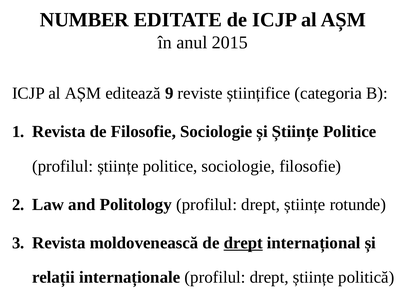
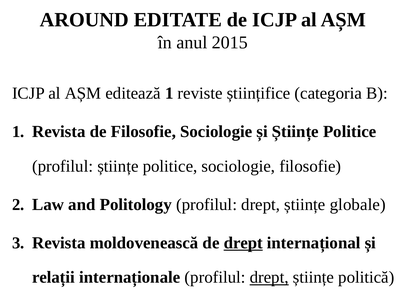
NUMBER: NUMBER -> AROUND
editează 9: 9 -> 1
rotunde: rotunde -> globale
drept at (269, 277) underline: none -> present
